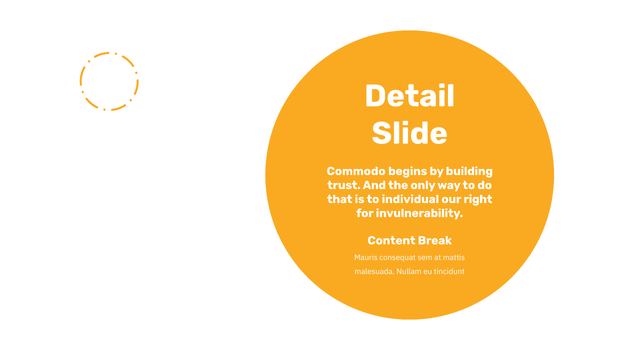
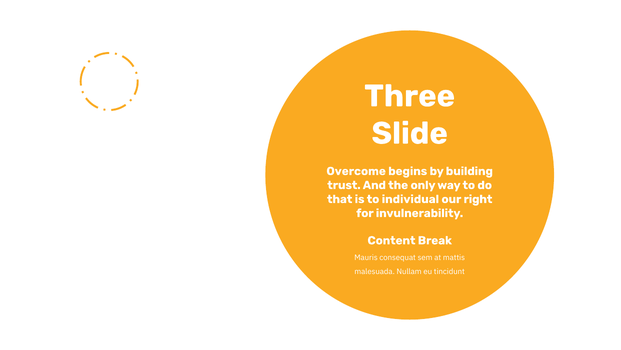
Detail: Detail -> Three
Commodo: Commodo -> Overcome
